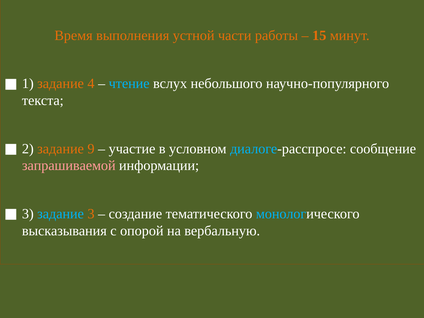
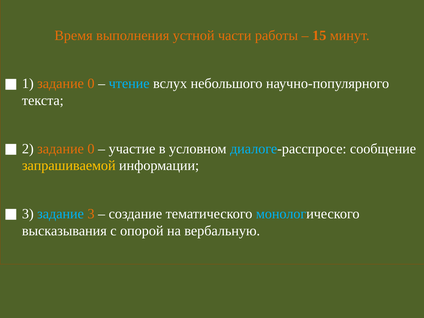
1 задание 4: 4 -> 0
2 задание 9: 9 -> 0
запрашиваемой colour: pink -> yellow
